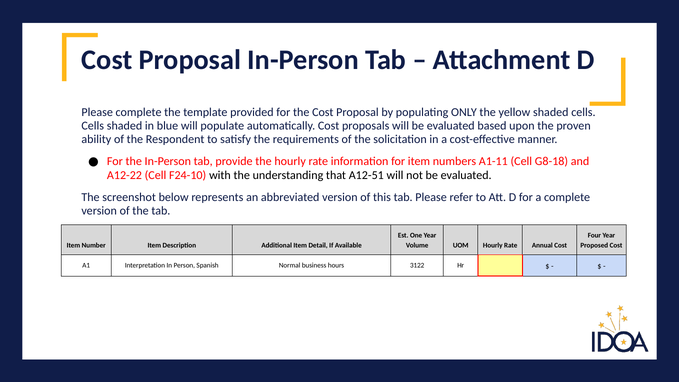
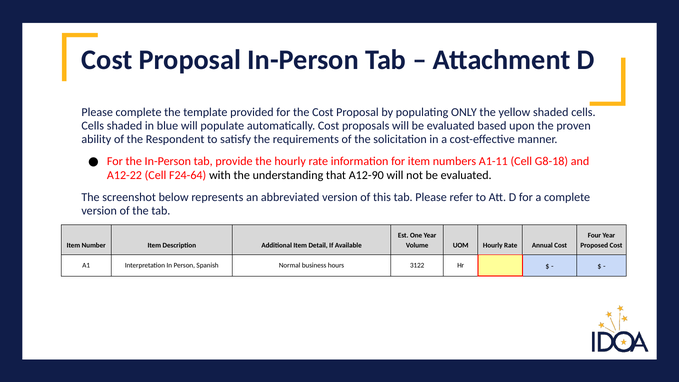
F24-10: F24-10 -> F24-64
A12-51: A12-51 -> A12-90
